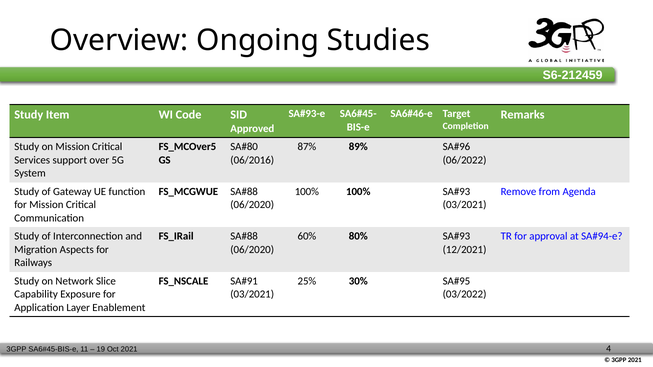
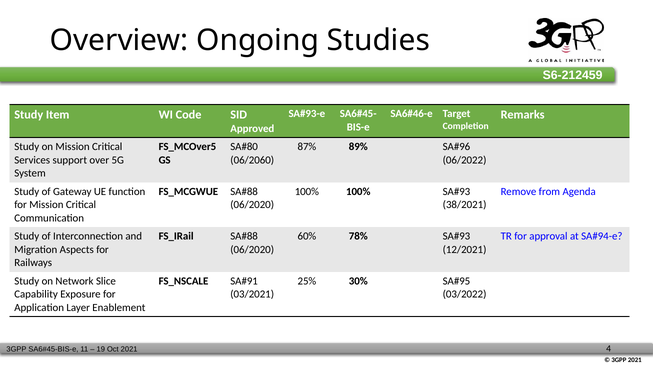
06/2016: 06/2016 -> 06/2060
03/2021 at (465, 205): 03/2021 -> 38/2021
80%: 80% -> 78%
